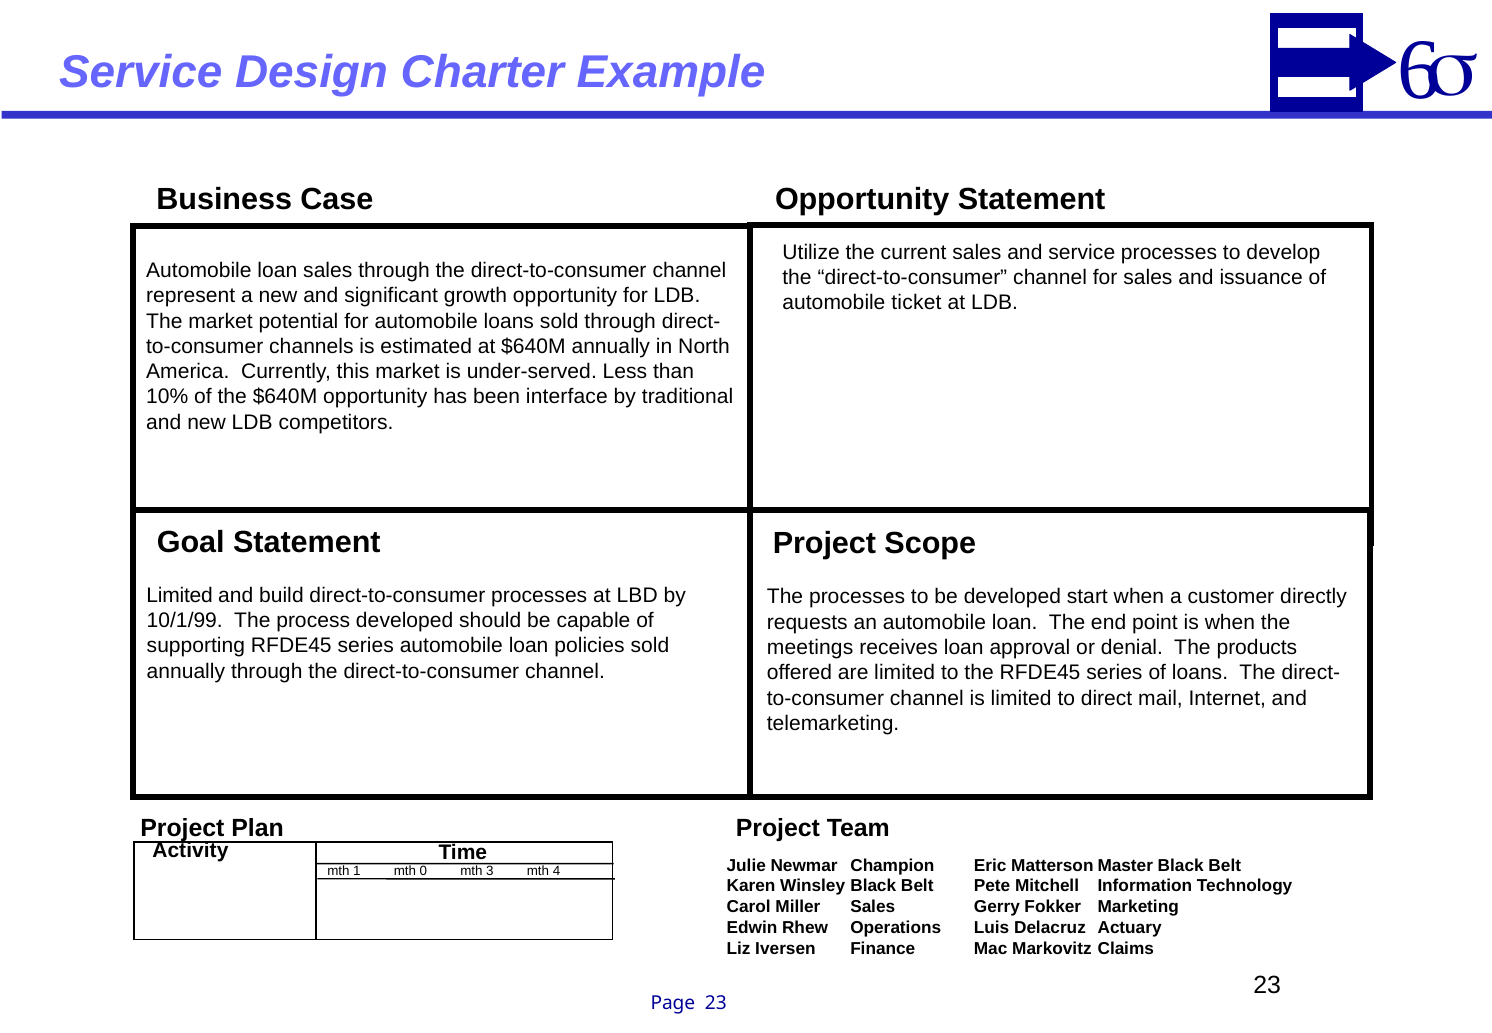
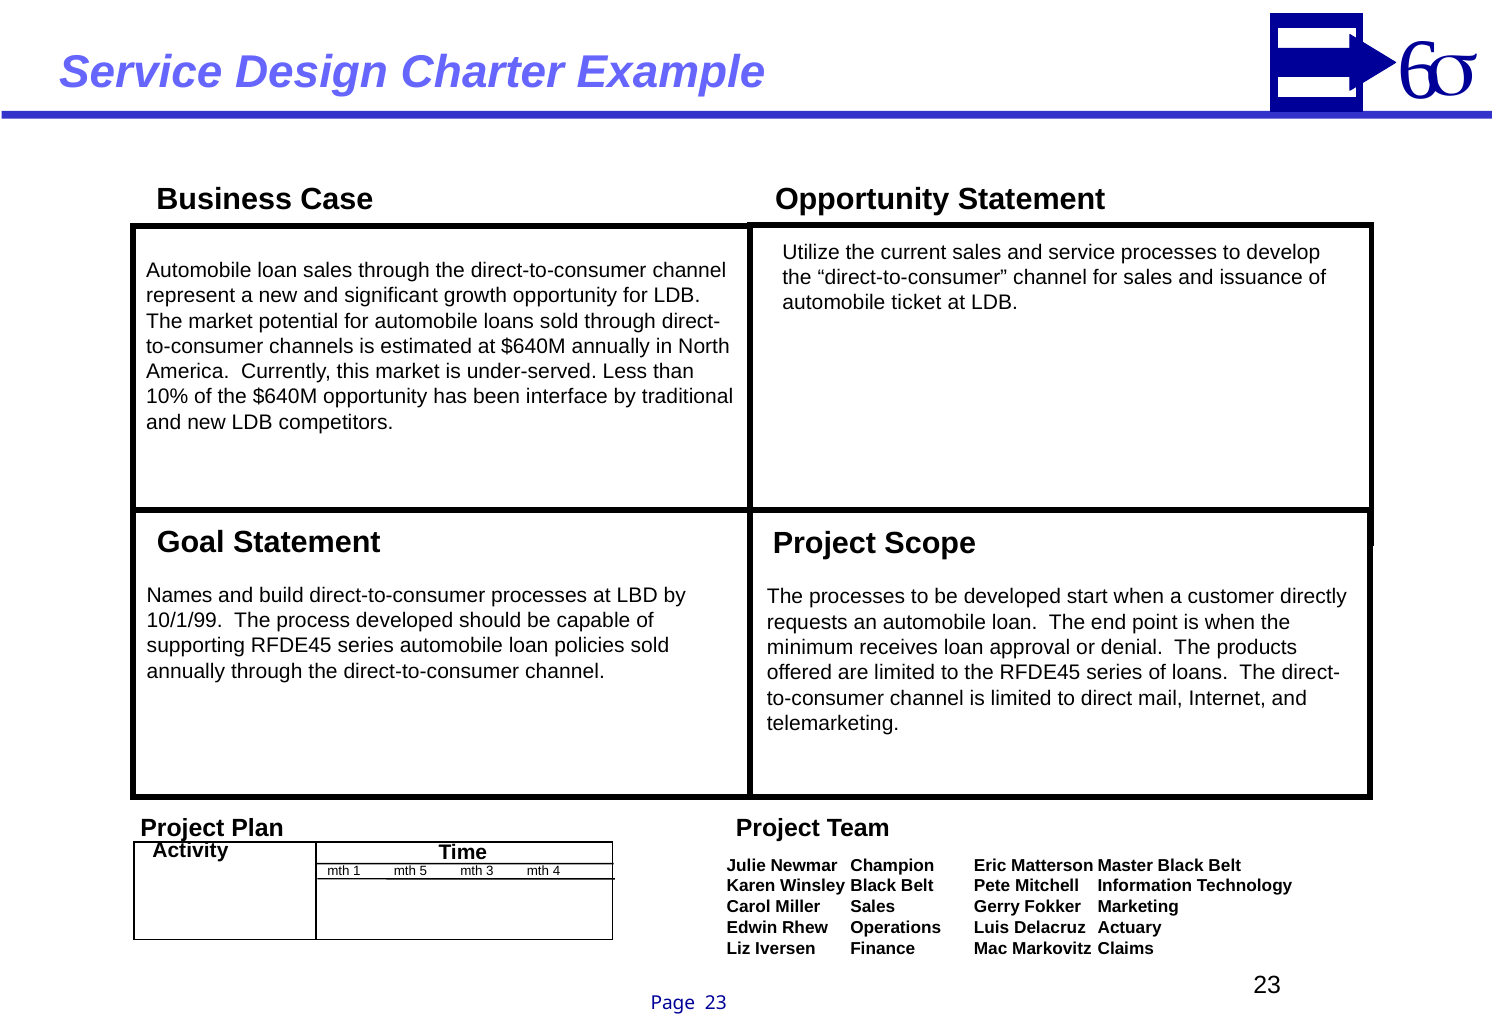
Limited at (180, 595): Limited -> Names
meetings: meetings -> minimum
0: 0 -> 5
